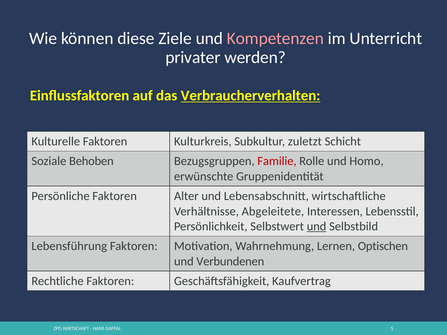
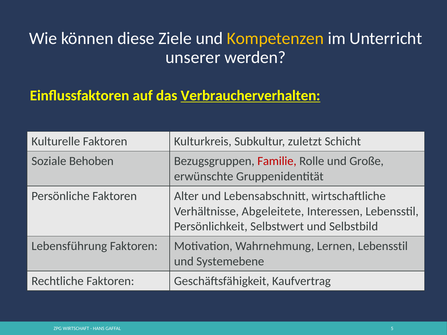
Kompetenzen colour: pink -> yellow
privater: privater -> unserer
Homo: Homo -> Große
und at (317, 227) underline: present -> none
Lernen Optischen: Optischen -> Lebensstil
Verbundenen: Verbundenen -> Systemebene
